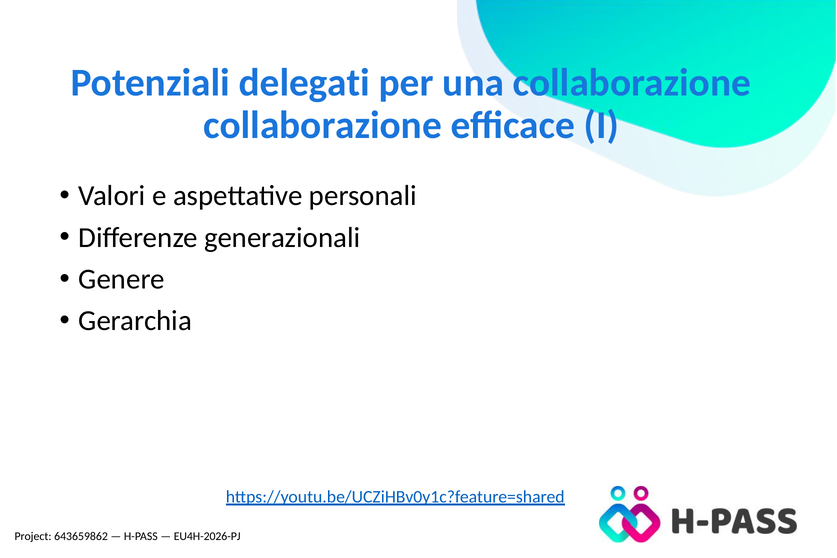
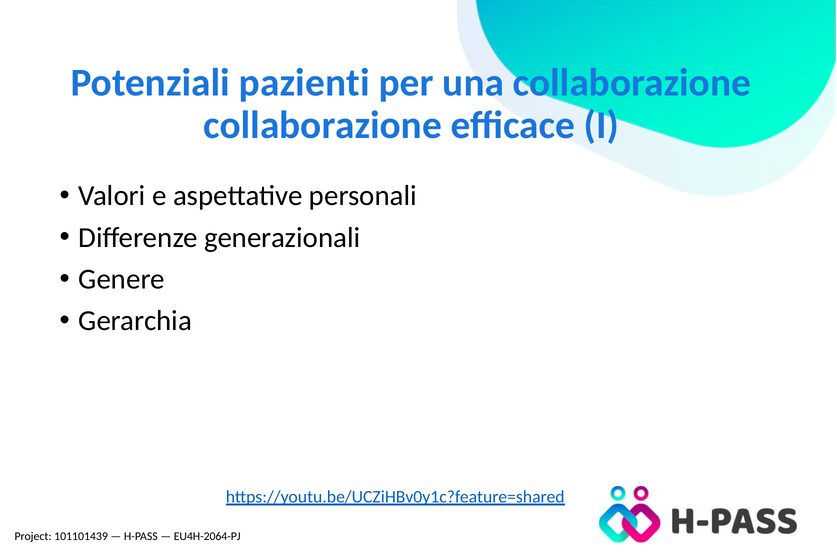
delegati: delegati -> pazienti
643659862: 643659862 -> 101101439
EU4H-2026-PJ: EU4H-2026-PJ -> EU4H-2064-PJ
